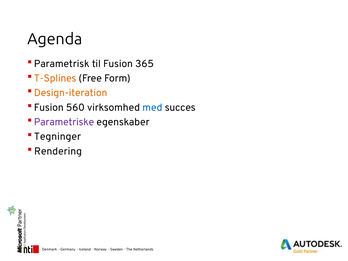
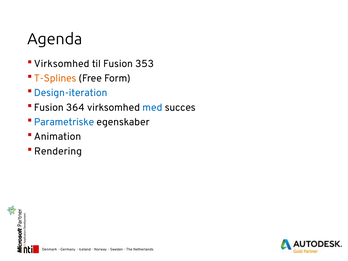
Parametrisk at (62, 64): Parametrisk -> Virksomhed
365: 365 -> 353
Design-iteration colour: orange -> blue
560: 560 -> 364
Parametriske colour: purple -> blue
Tegninger: Tegninger -> Animation
